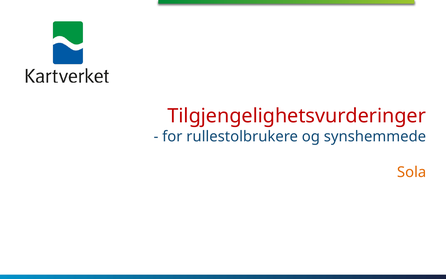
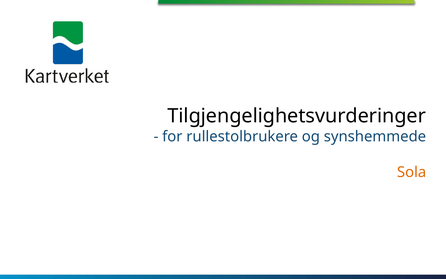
Tilgjengelighetsvurderinger colour: red -> black
